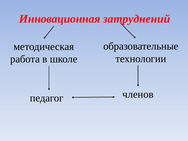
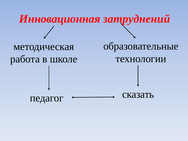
членов: членов -> сказать
